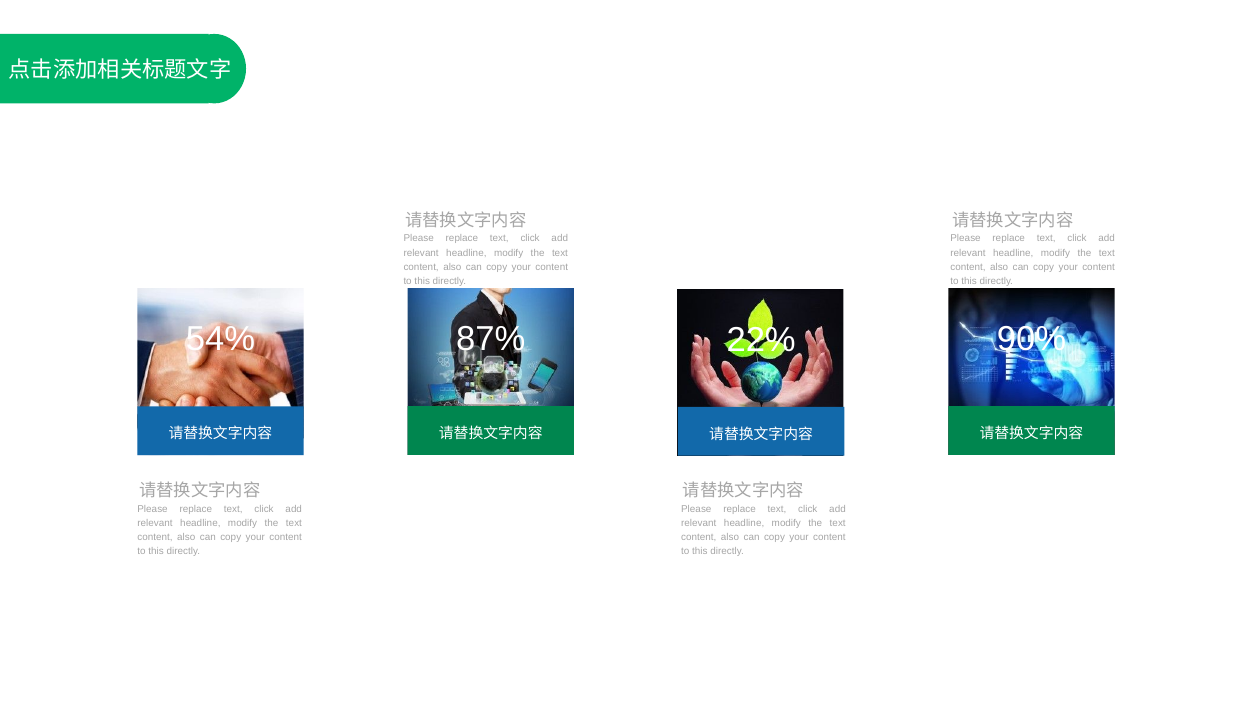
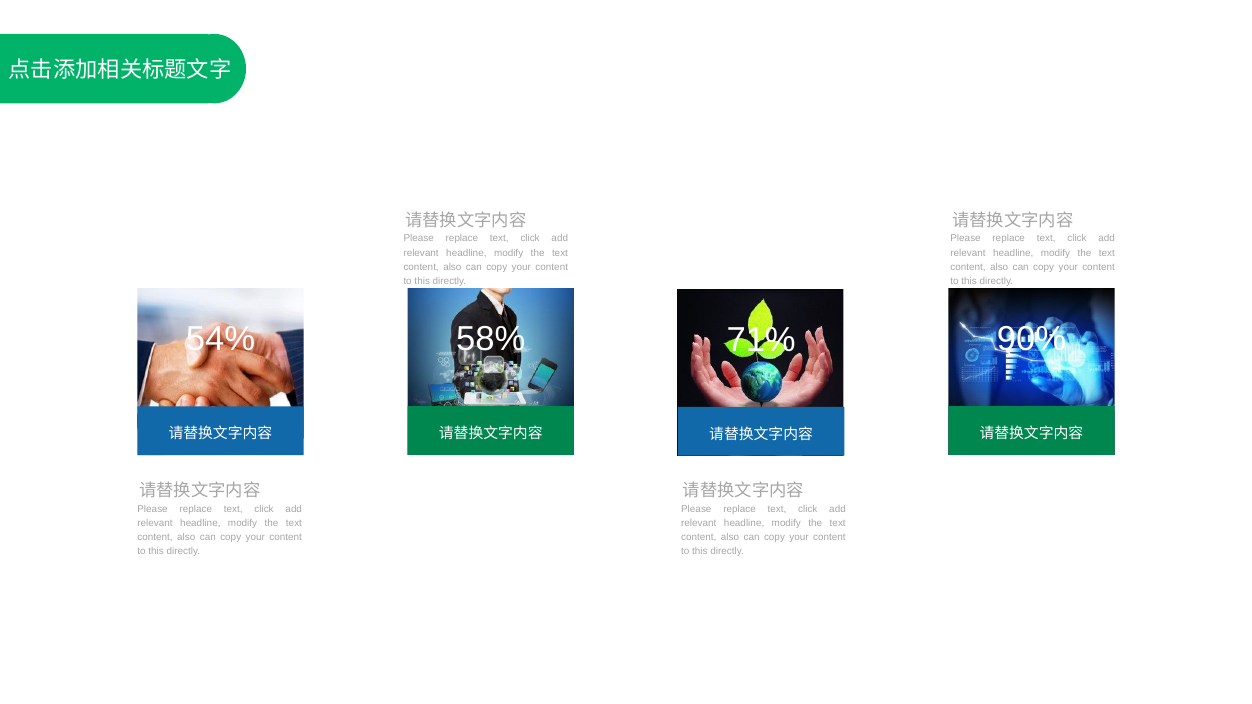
87%: 87% -> 58%
22%: 22% -> 71%
